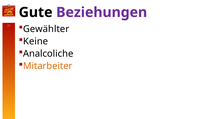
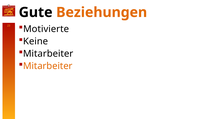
Beziehungen colour: purple -> orange
Gewählter: Gewählter -> Motivierte
Analcoliche at (48, 54): Analcoliche -> Mitarbeiter
